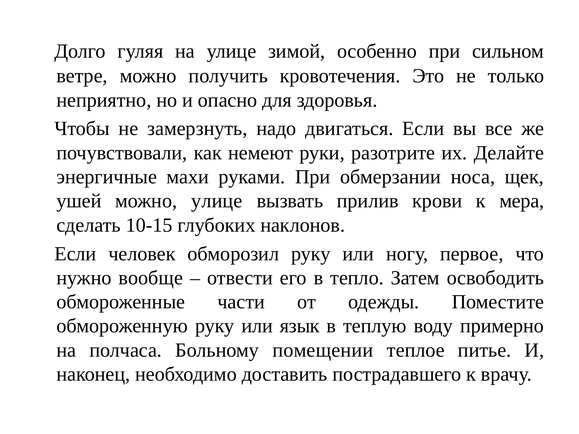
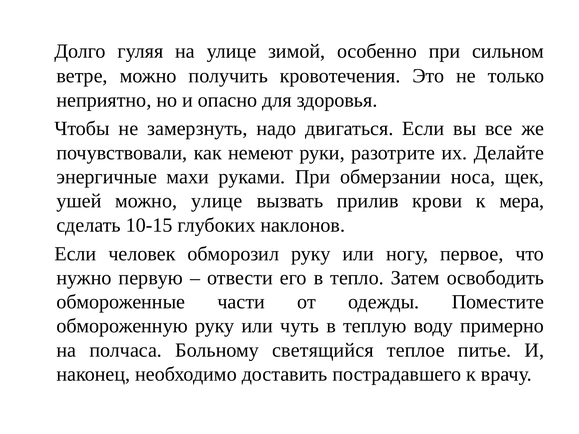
вообще: вообще -> первую
язык: язык -> чуть
помещении: помещении -> светящийся
